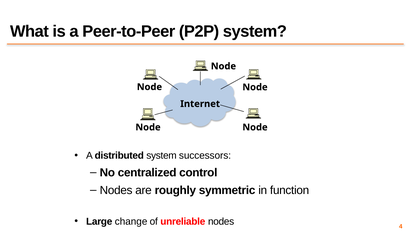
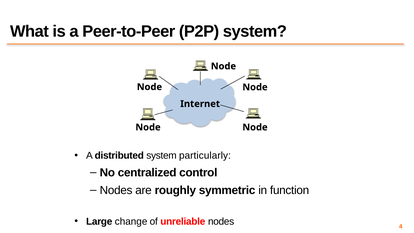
successors: successors -> particularly
